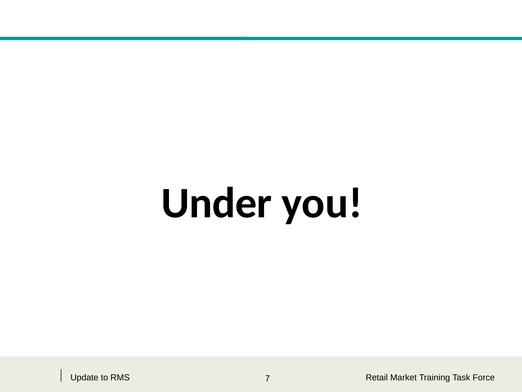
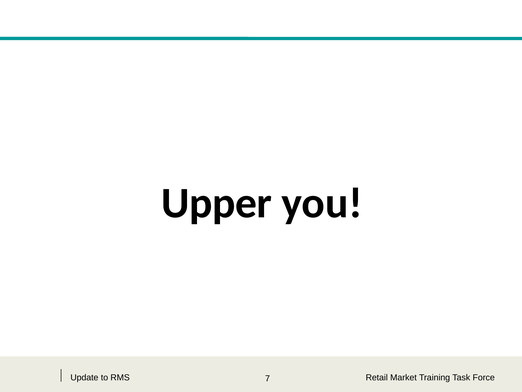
Under: Under -> Upper
